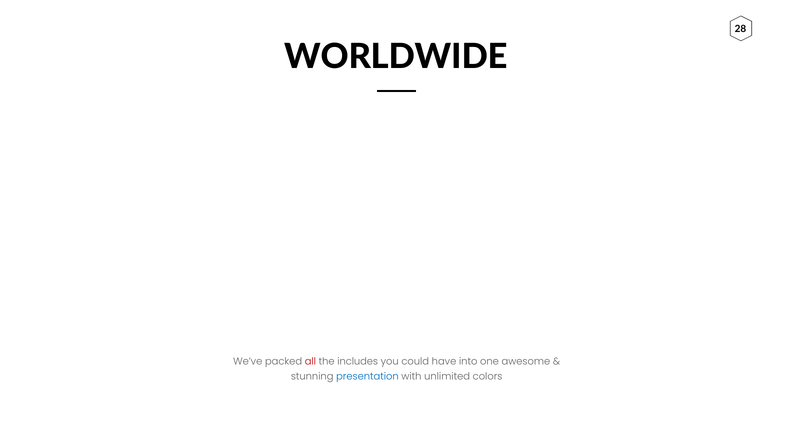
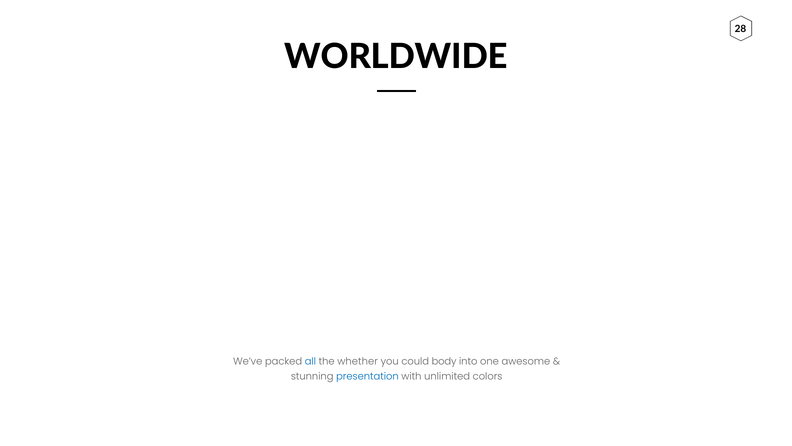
all colour: red -> blue
includes: includes -> whether
have: have -> body
